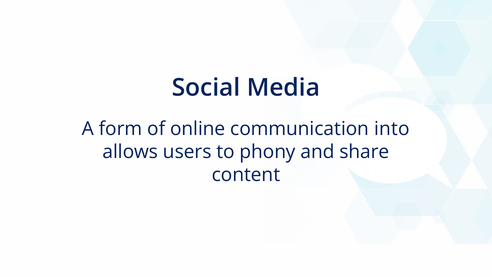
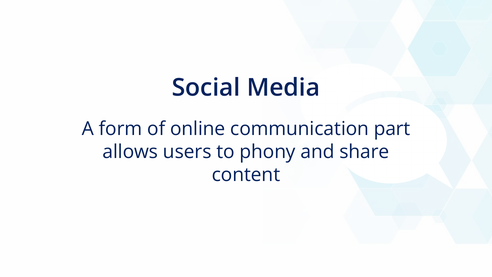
into: into -> part
